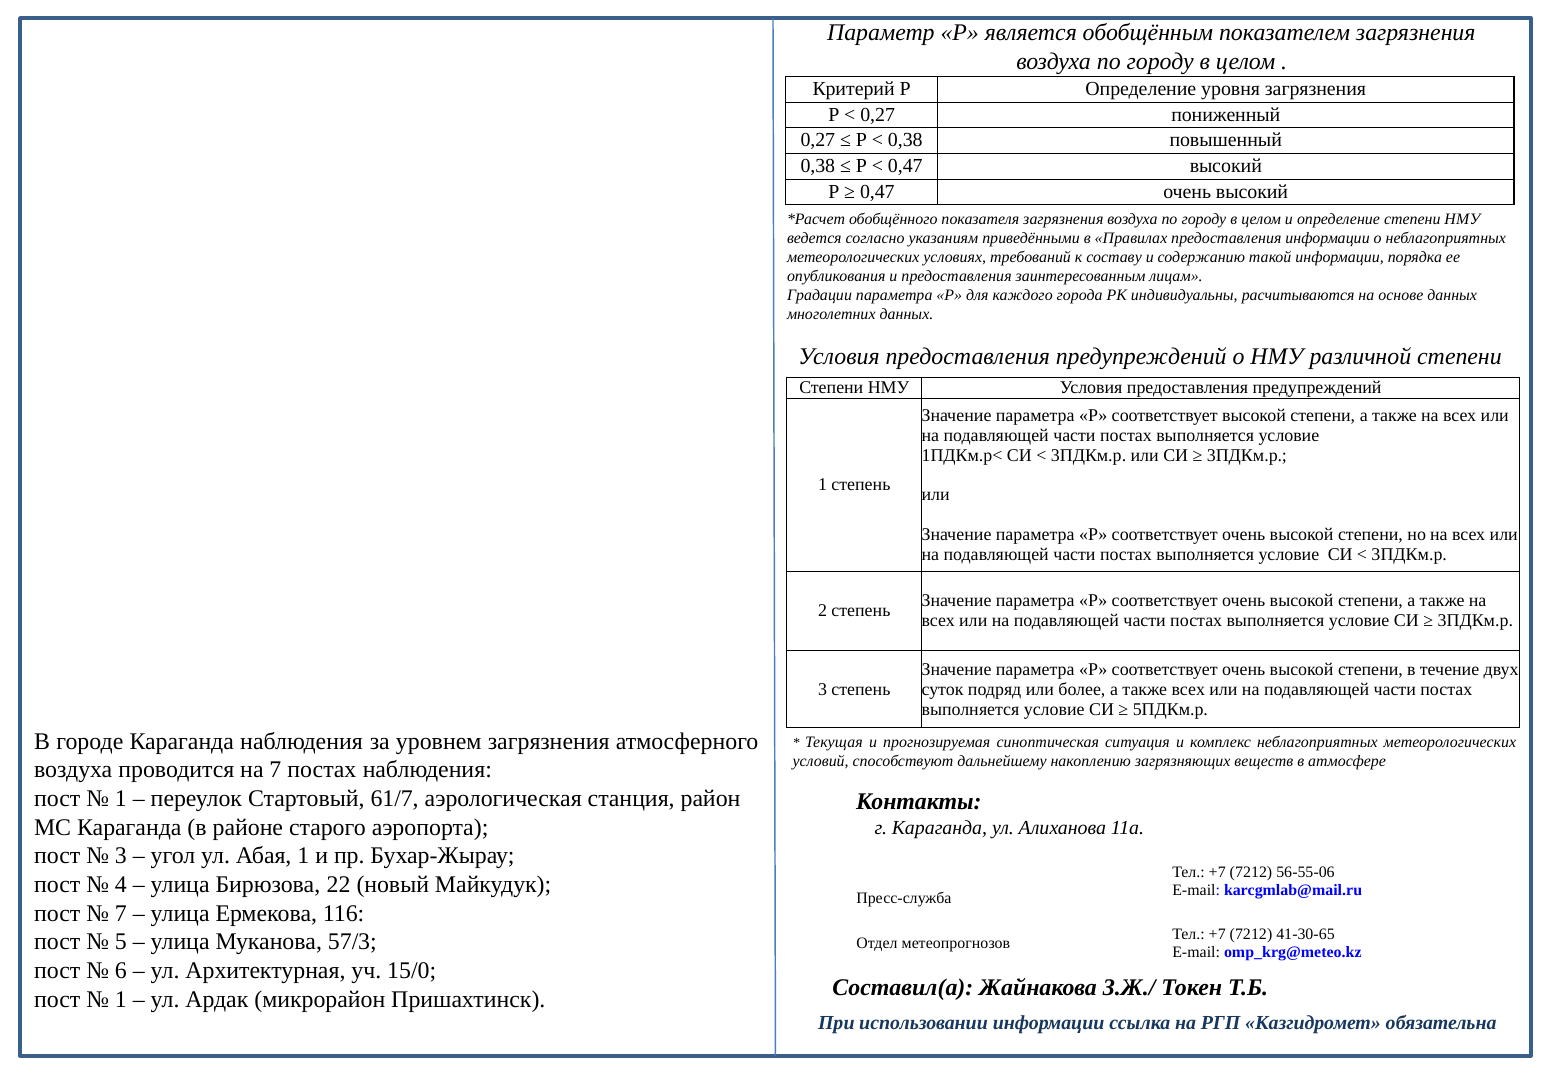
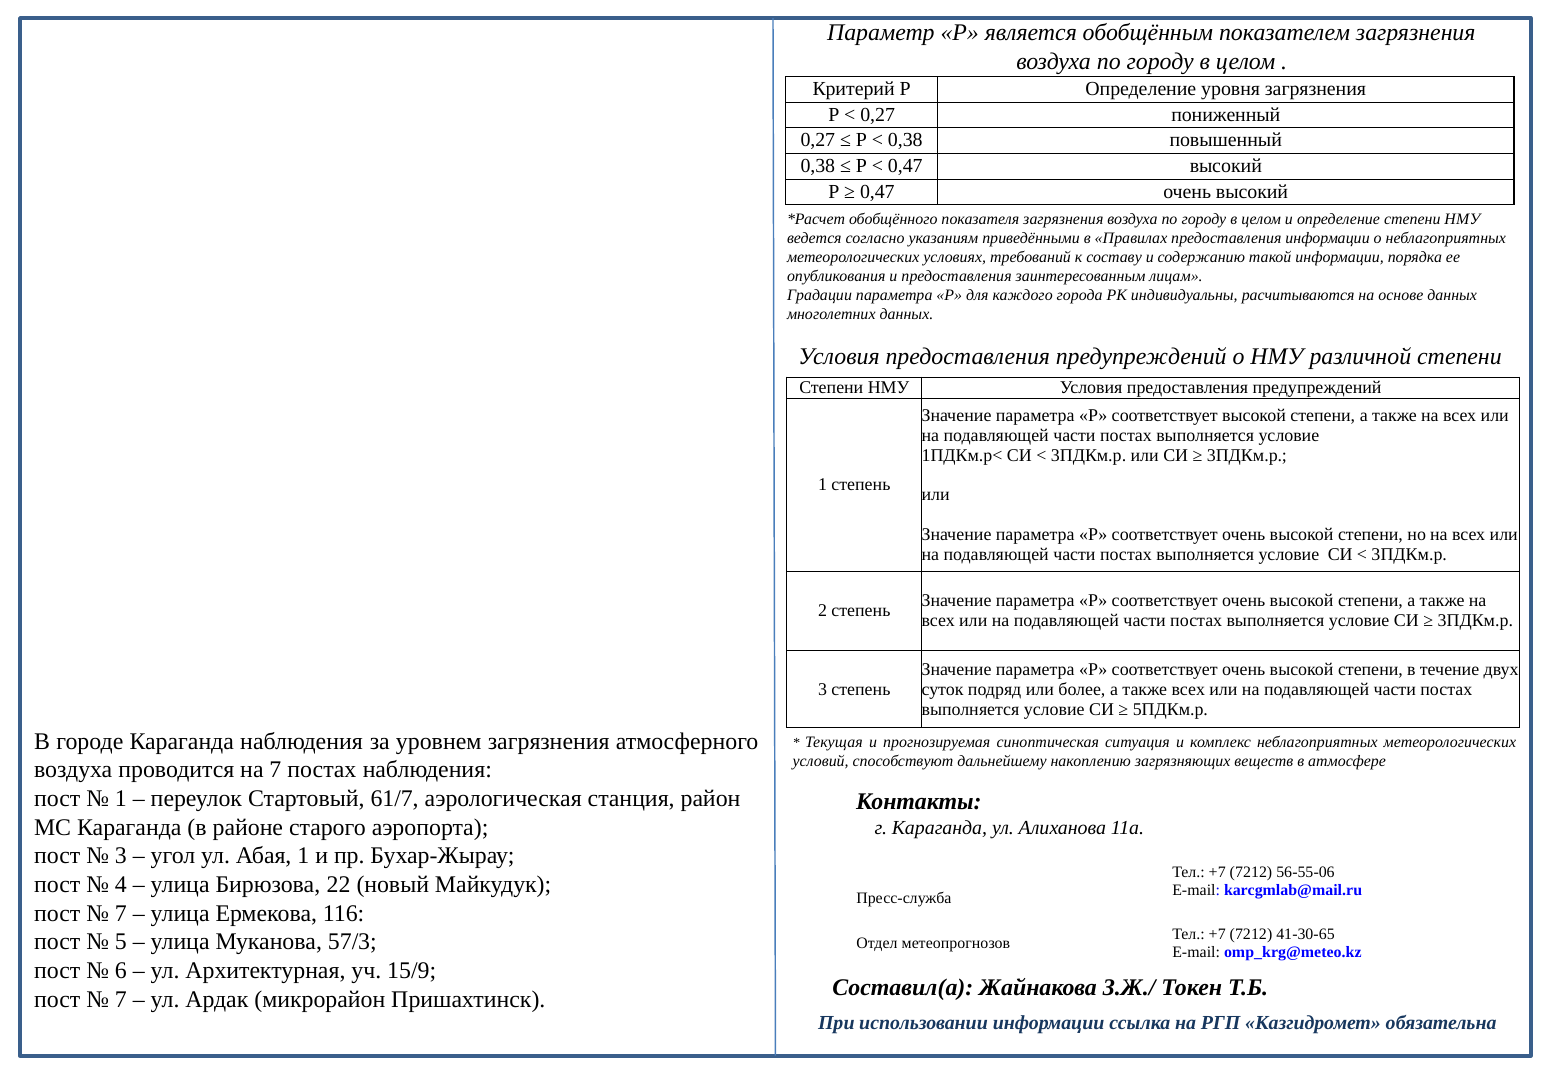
15/0: 15/0 -> 15/9
1 at (121, 999): 1 -> 7
